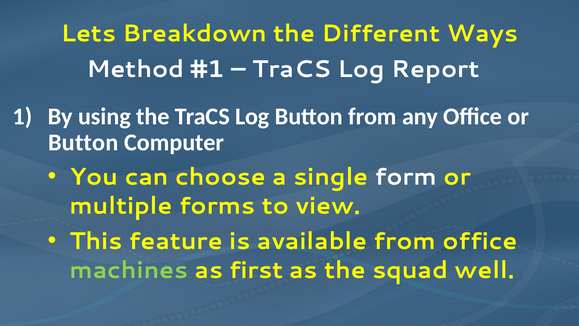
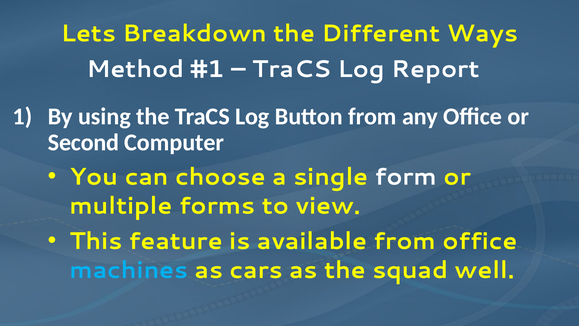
Button at (83, 142): Button -> Second
machines colour: light green -> light blue
first: first -> cars
